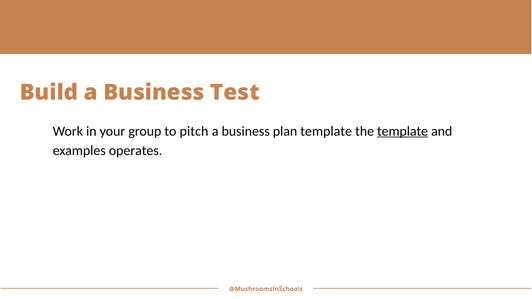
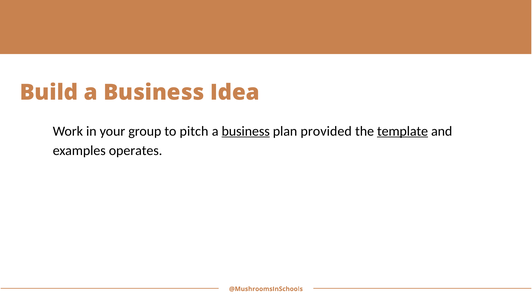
Test: Test -> Idea
business at (246, 131) underline: none -> present
plan template: template -> provided
